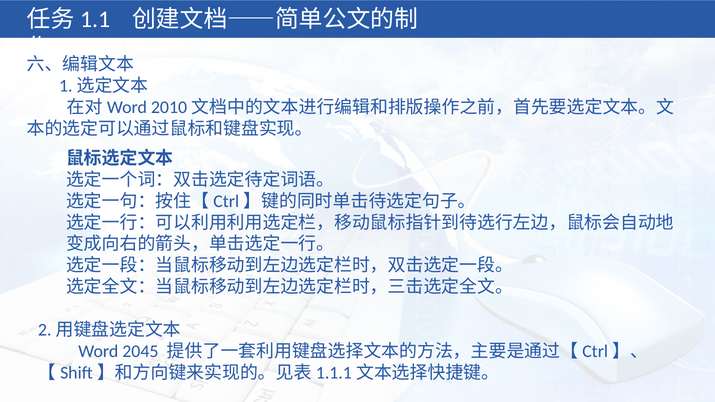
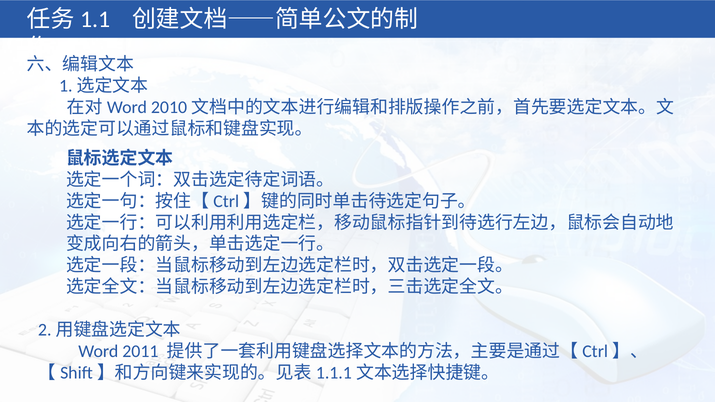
2045: 2045 -> 2011
